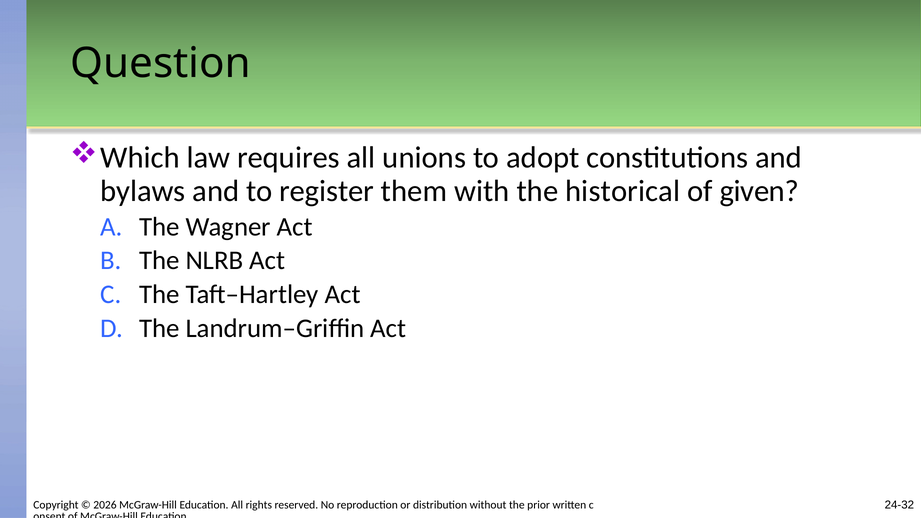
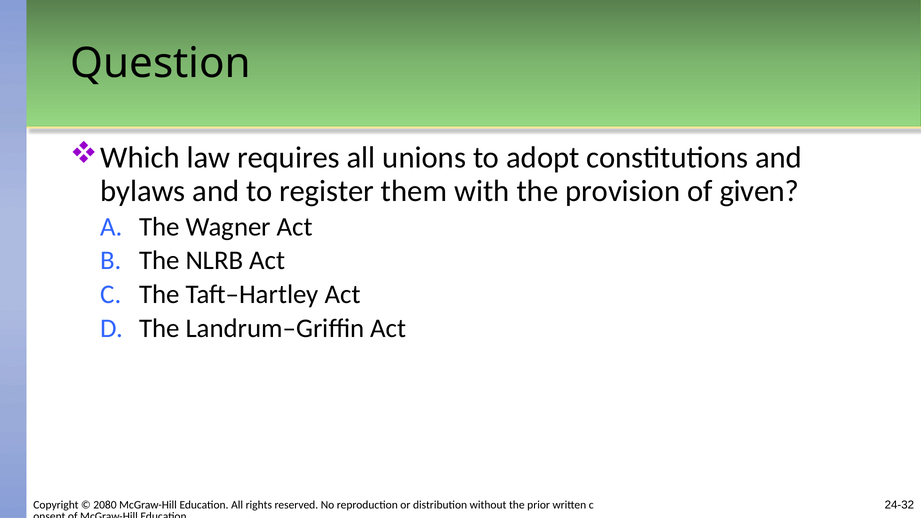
historical: historical -> provision
2026: 2026 -> 2080
